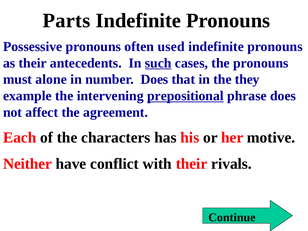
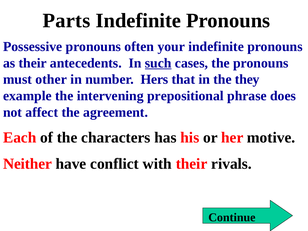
used: used -> your
alone: alone -> other
number Does: Does -> Hers
prepositional underline: present -> none
